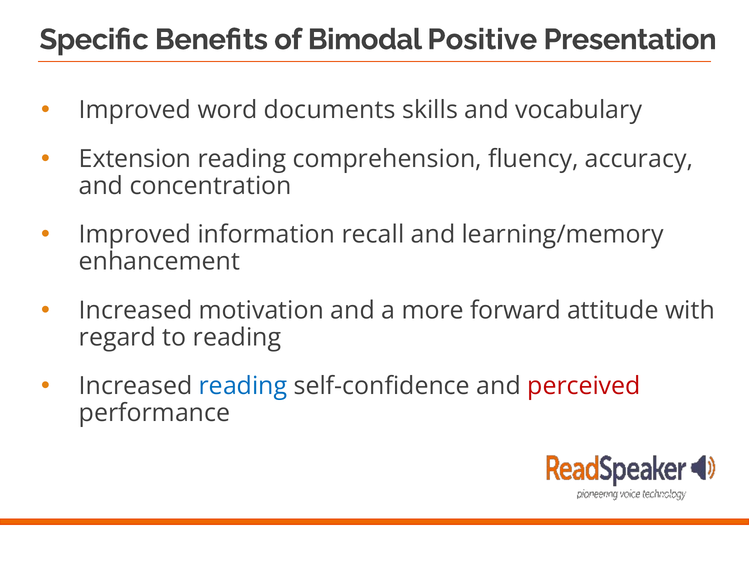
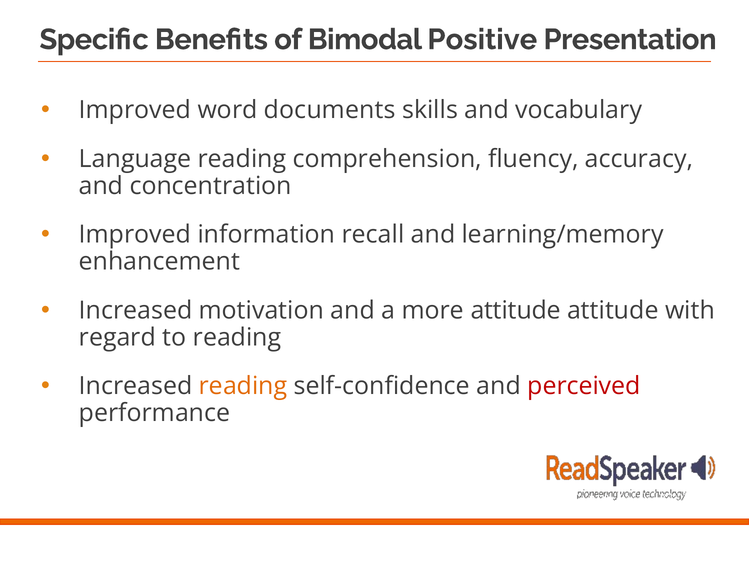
Extension: Extension -> Language
more forward: forward -> attitude
reading at (243, 386) colour: blue -> orange
